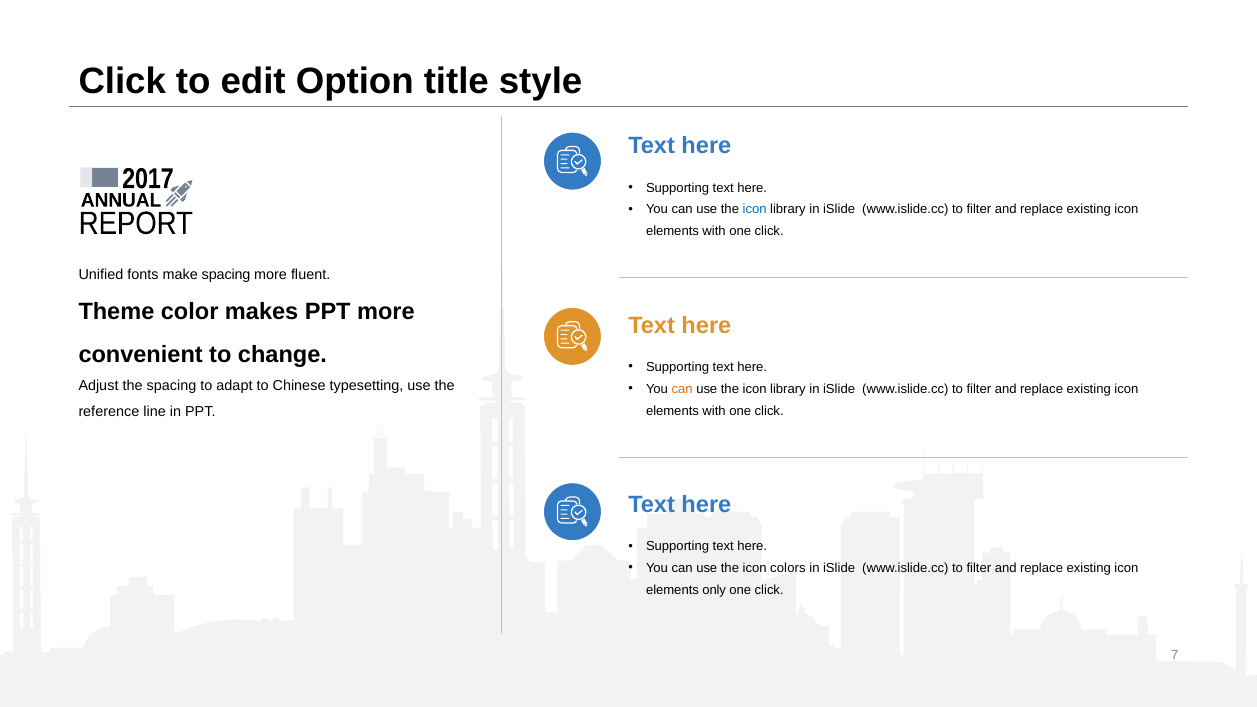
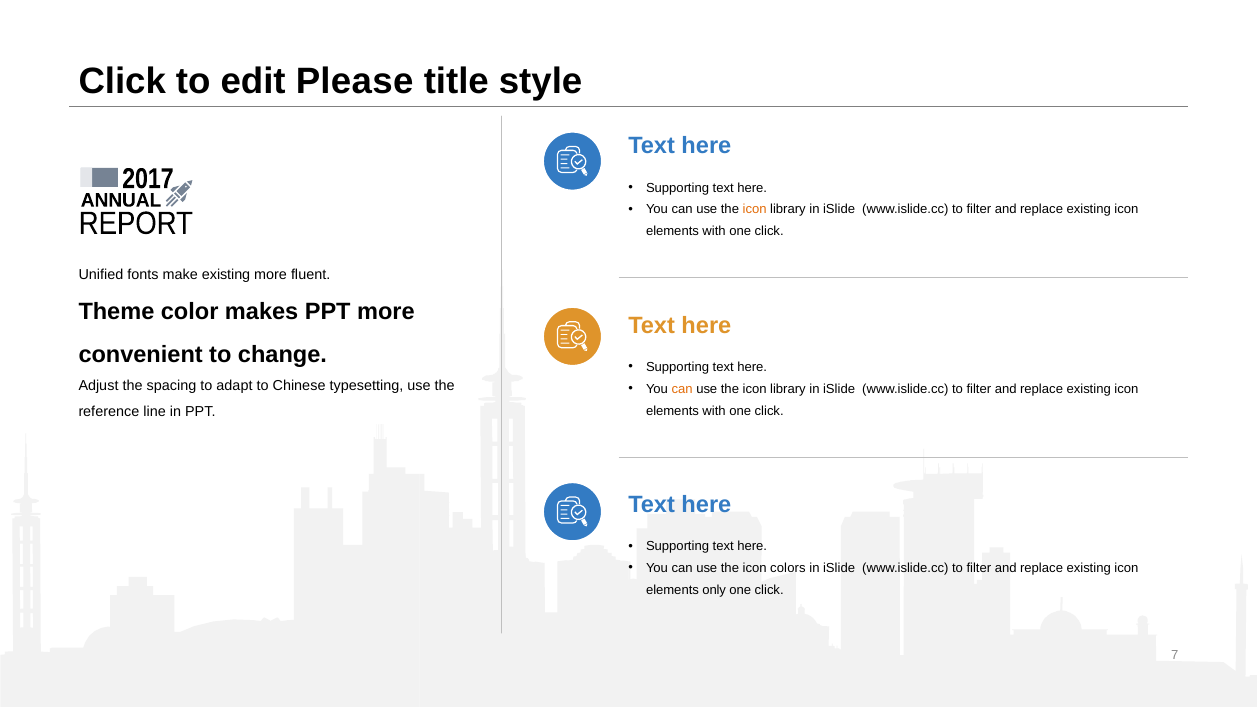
Option: Option -> Please
icon at (755, 210) colour: blue -> orange
make spacing: spacing -> existing
